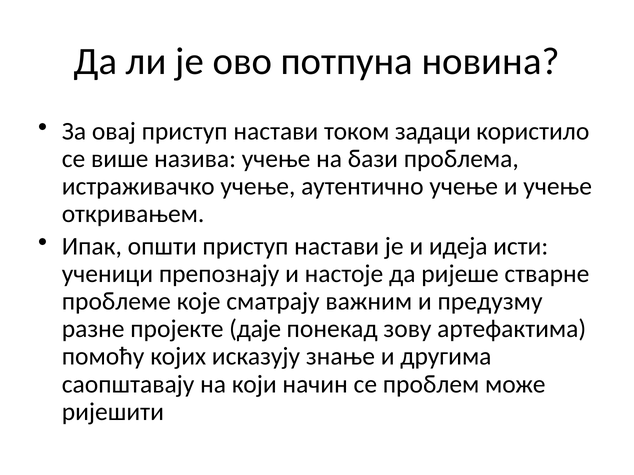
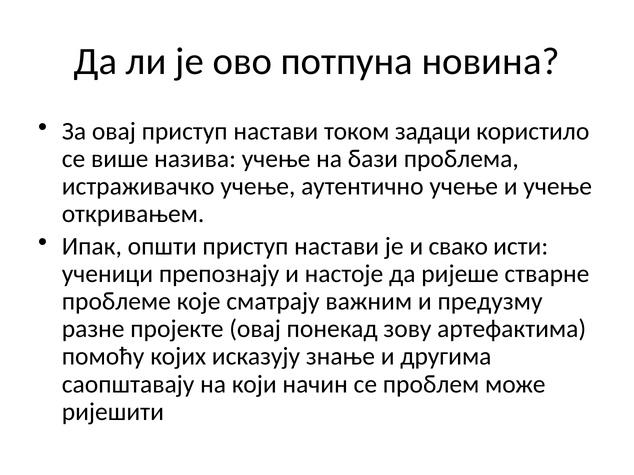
идеја: идеја -> свако
пројекте даје: даје -> овај
